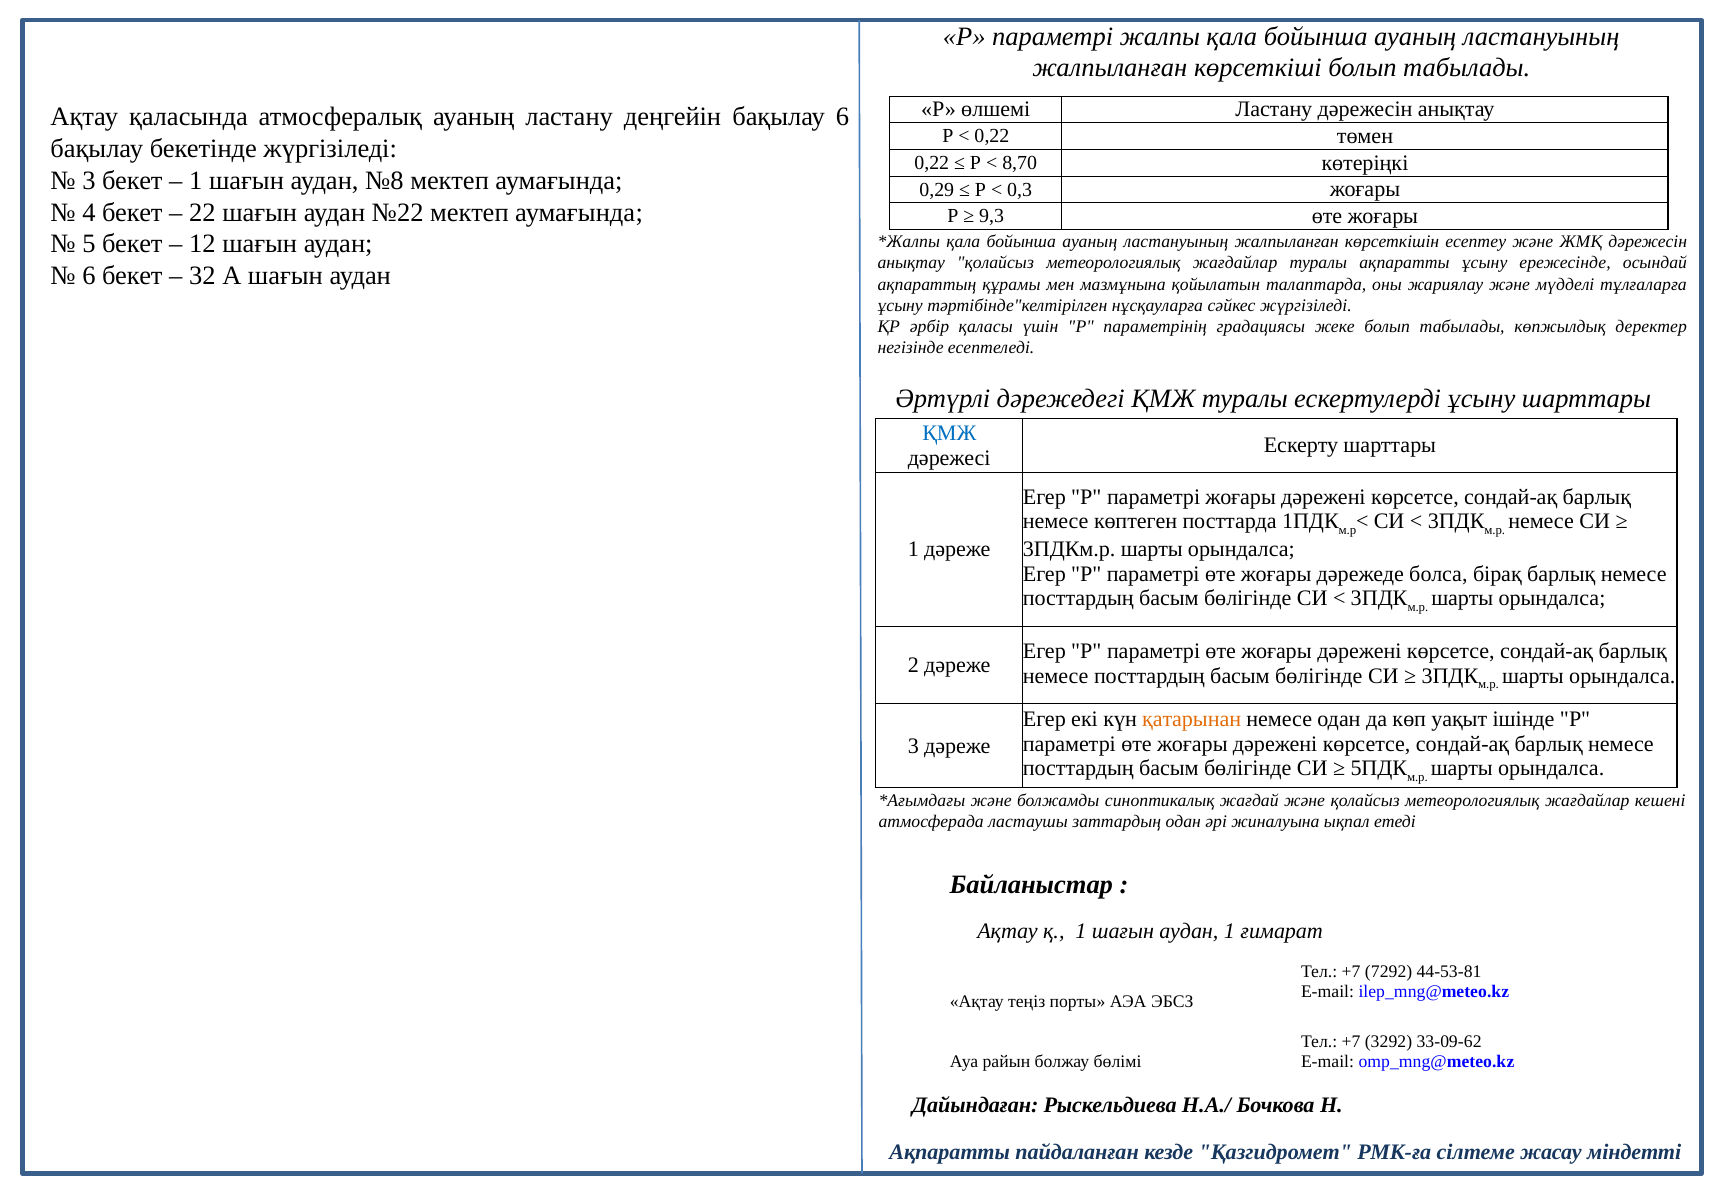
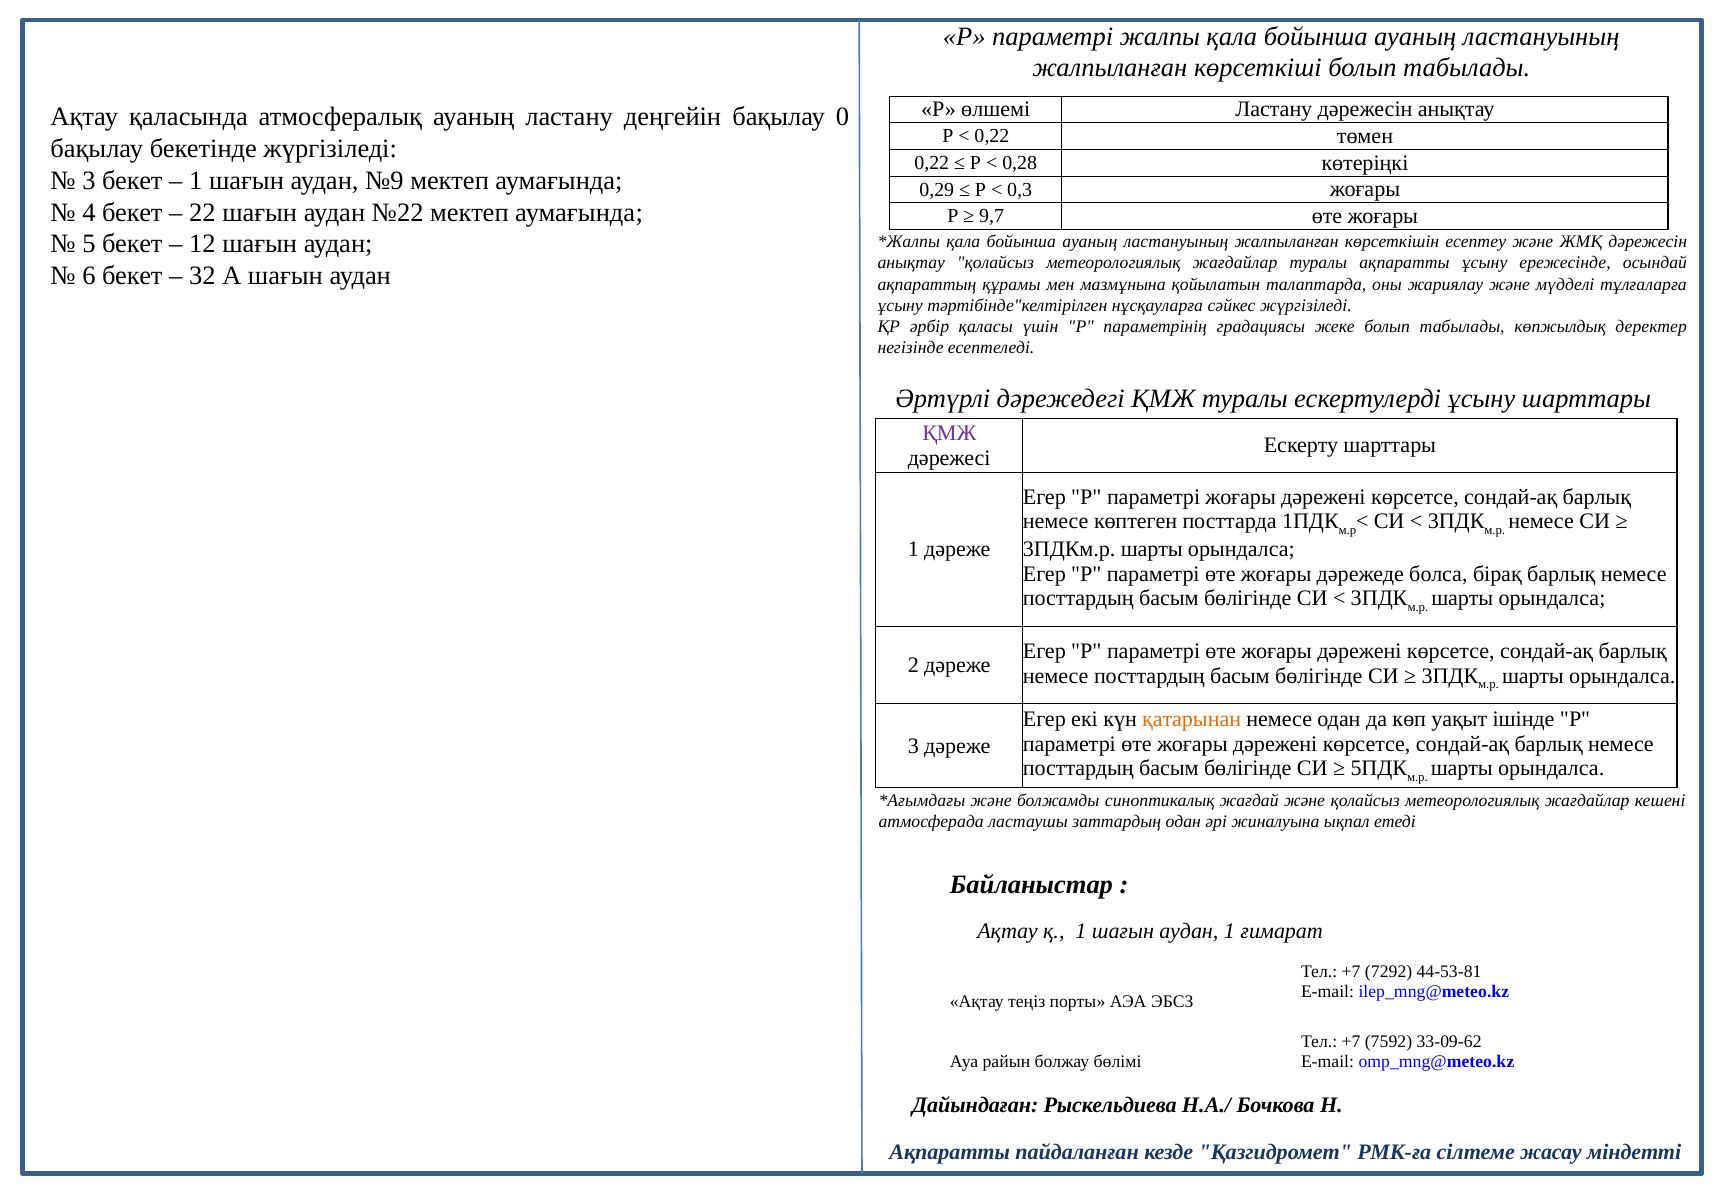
бақылау 6: 6 -> 0
8,70: 8,70 -> 0,28
№8: №8 -> №9
9,3: 9,3 -> 9,7
ҚМЖ at (949, 433) colour: blue -> purple
3292: 3292 -> 7592
